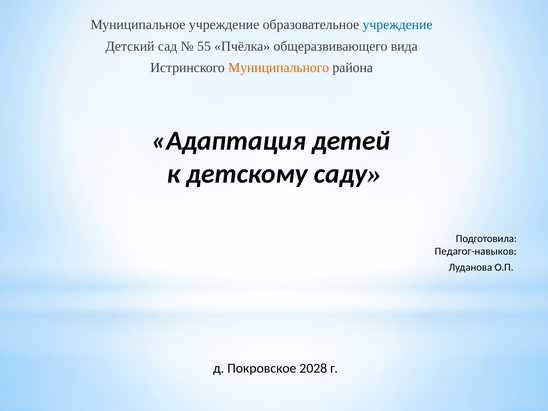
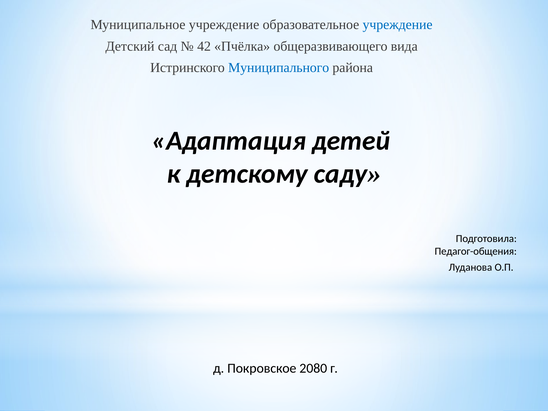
55: 55 -> 42
Муниципального colour: orange -> blue
Педагог-навыков: Педагог-навыков -> Педагог-общения
2028: 2028 -> 2080
